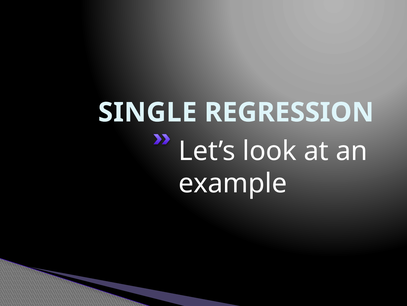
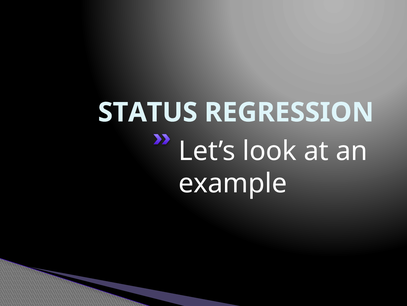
SINGLE: SINGLE -> STATUS
